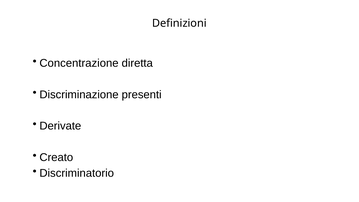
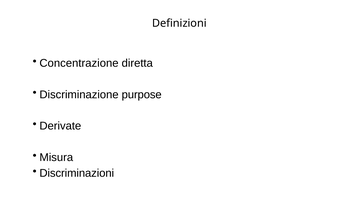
presenti: presenti -> purpose
Creato: Creato -> Misura
Discriminatorio: Discriminatorio -> Discriminazioni
